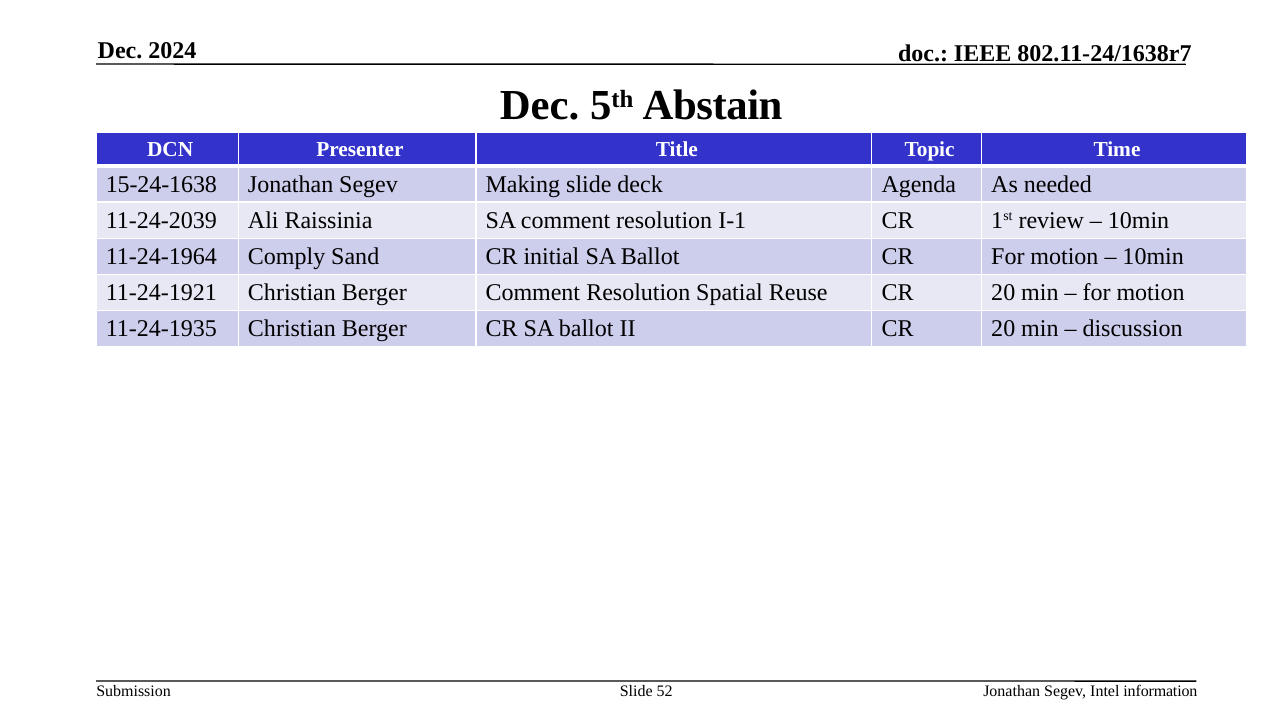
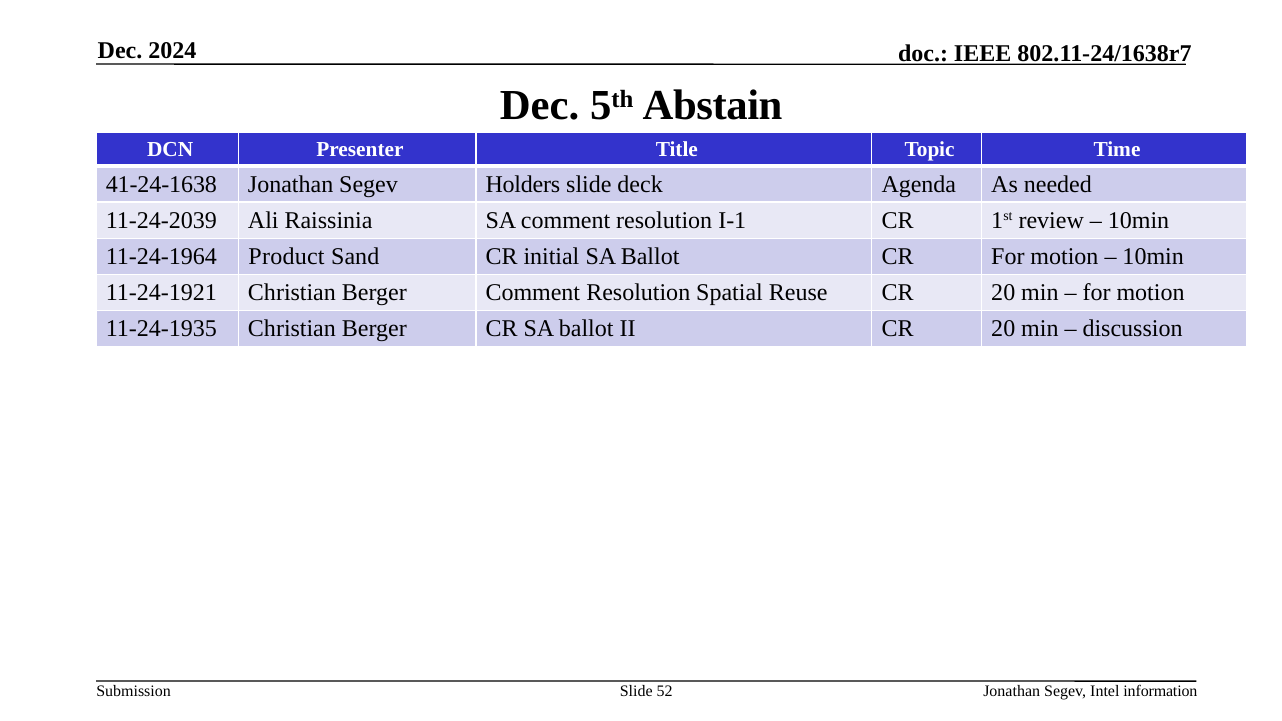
15-24-1638: 15-24-1638 -> 41-24-1638
Making: Making -> Holders
Comply: Comply -> Product
